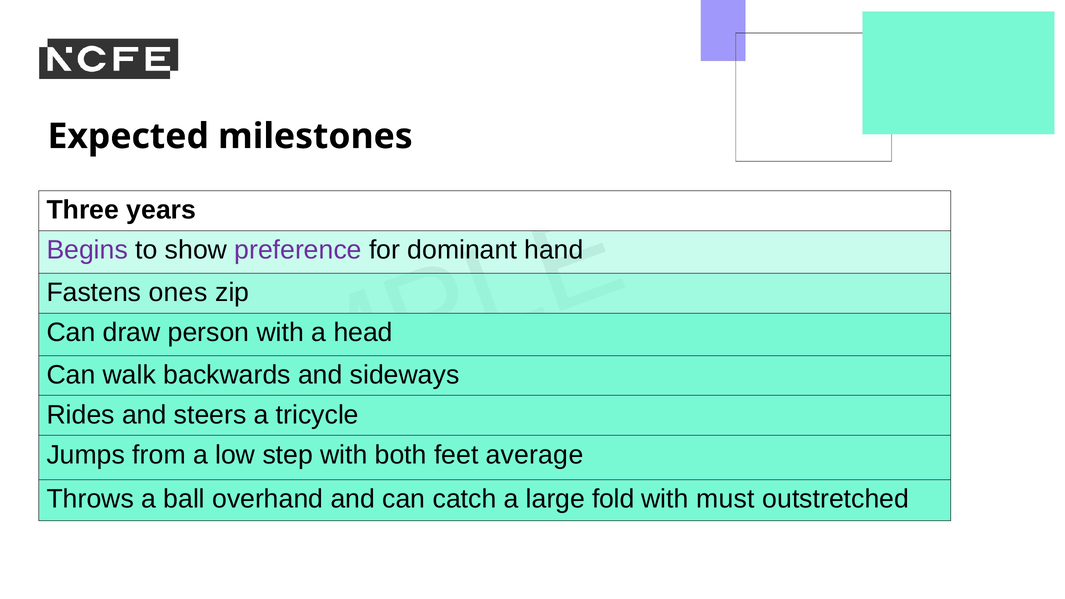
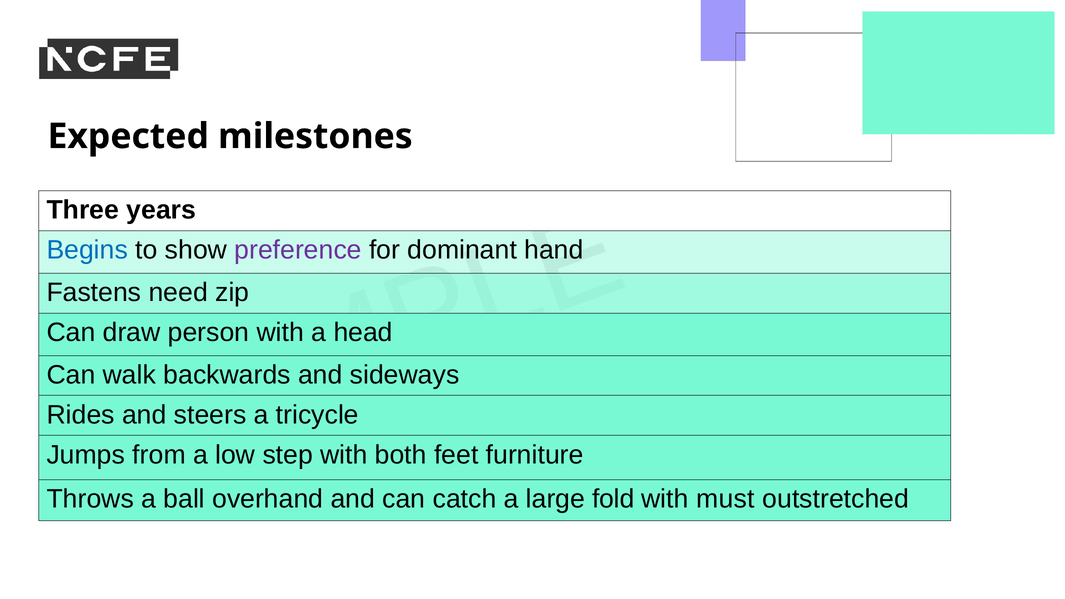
Begins colour: purple -> blue
ones: ones -> need
average: average -> furniture
